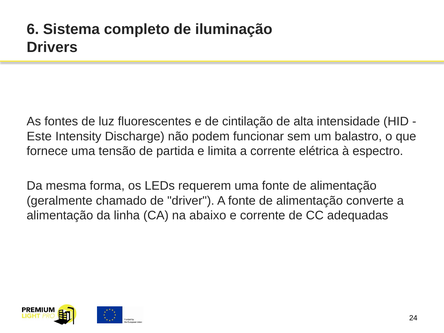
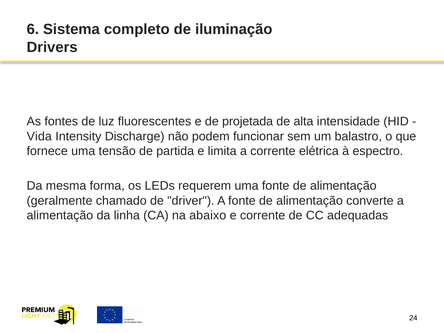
cintilação: cintilação -> projetada
Este: Este -> Vida
